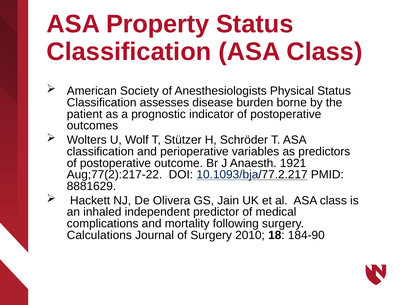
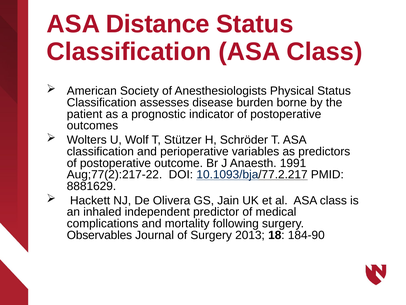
Property: Property -> Distance
1921: 1921 -> 1991
Calculations: Calculations -> Observables
2010: 2010 -> 2013
